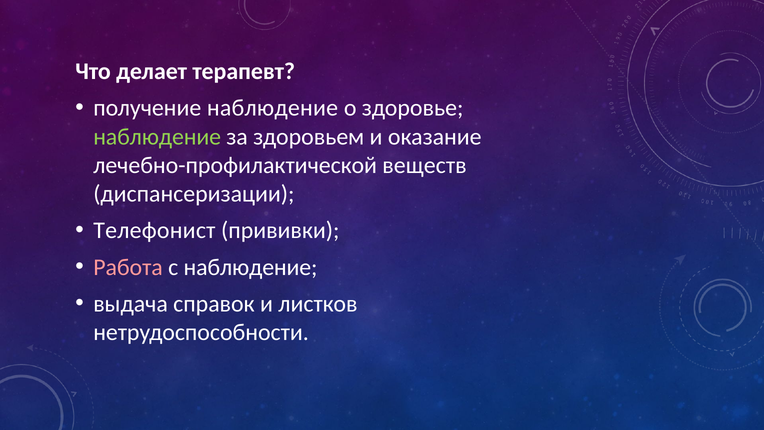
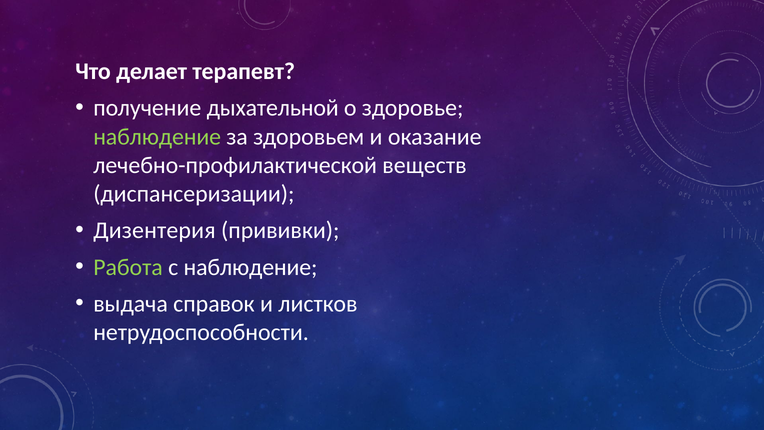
получение наблюдение: наблюдение -> дыхательной
Телефонист: Телефонист -> Дизентерия
Работа colour: pink -> light green
